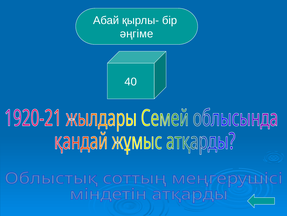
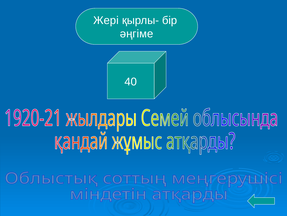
Абай: Абай -> Жері
